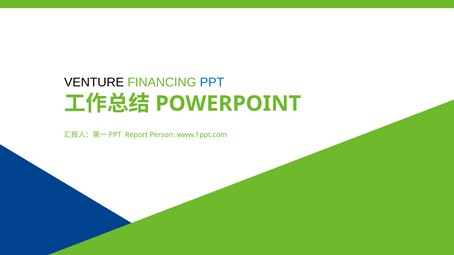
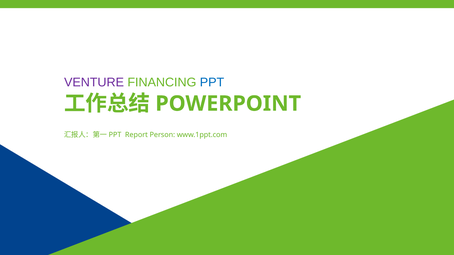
VENTURE colour: black -> purple
